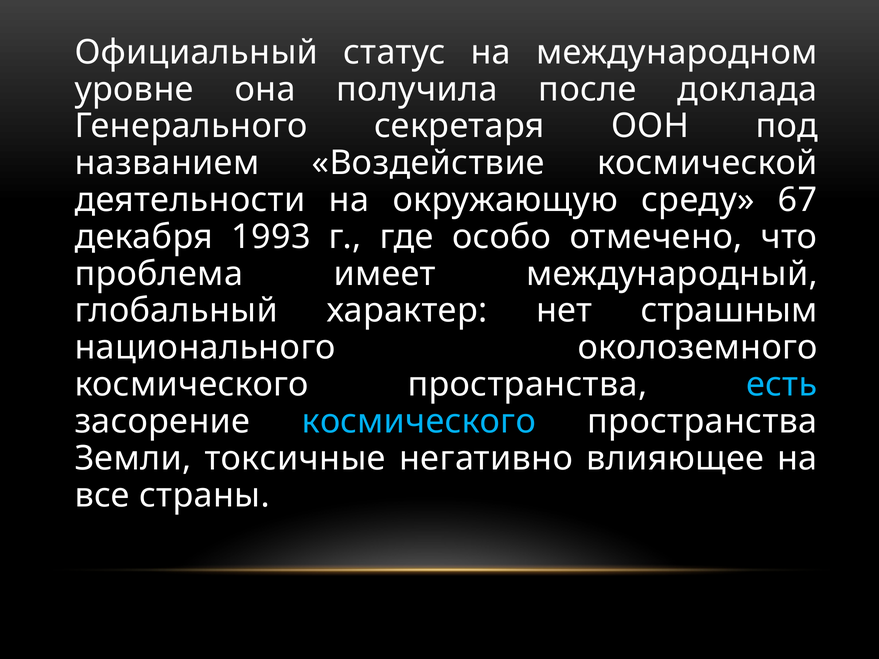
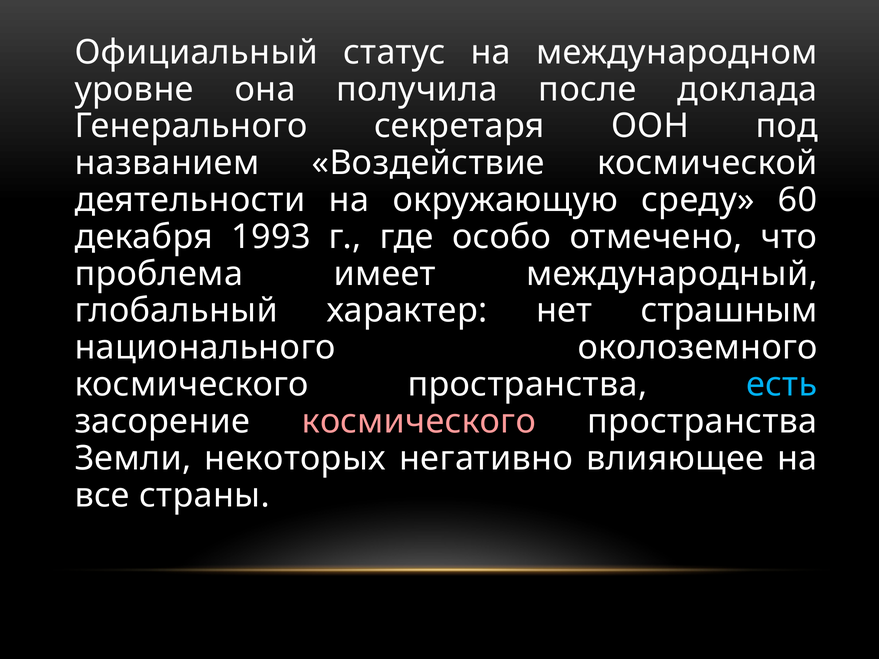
67: 67 -> 60
космического at (419, 422) colour: light blue -> pink
токсичные: токсичные -> некоторых
